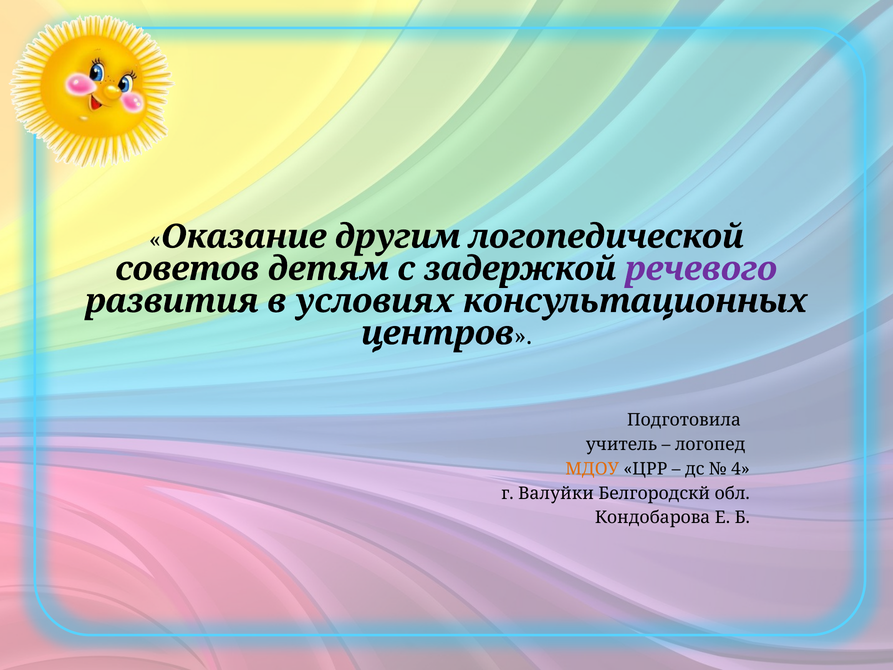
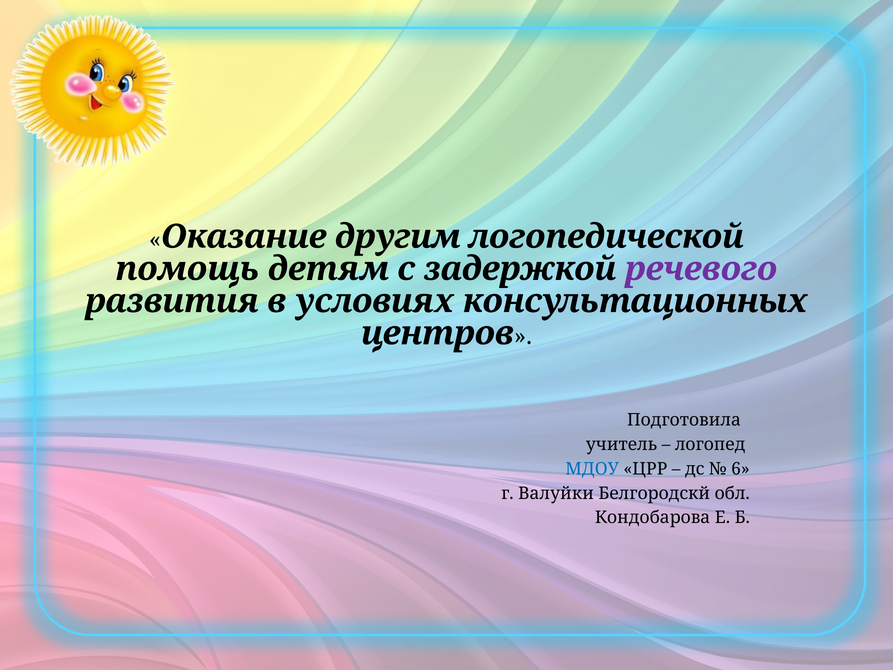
советов: советов -> помощь
МДОУ colour: orange -> blue
4: 4 -> 6
